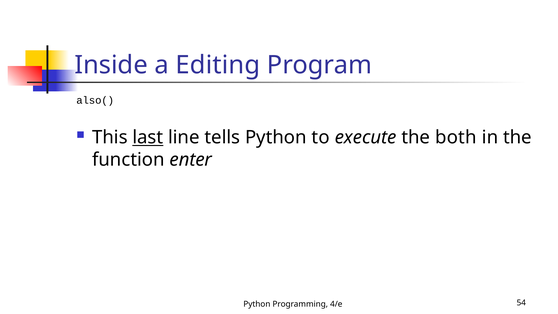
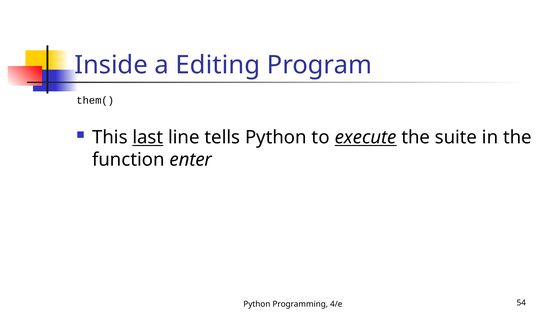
also(: also( -> them(
execute underline: none -> present
both: both -> suite
